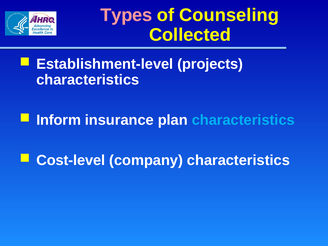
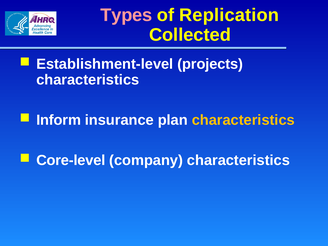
Counseling: Counseling -> Replication
characteristics at (243, 120) colour: light blue -> yellow
Cost-level: Cost-level -> Core-level
